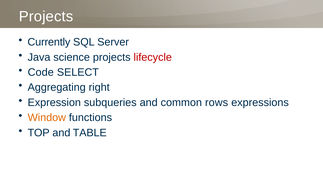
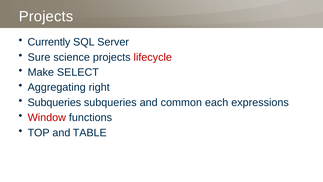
Java: Java -> Sure
Code: Code -> Make
Expression at (54, 102): Expression -> Subqueries
rows: rows -> each
Window colour: orange -> red
